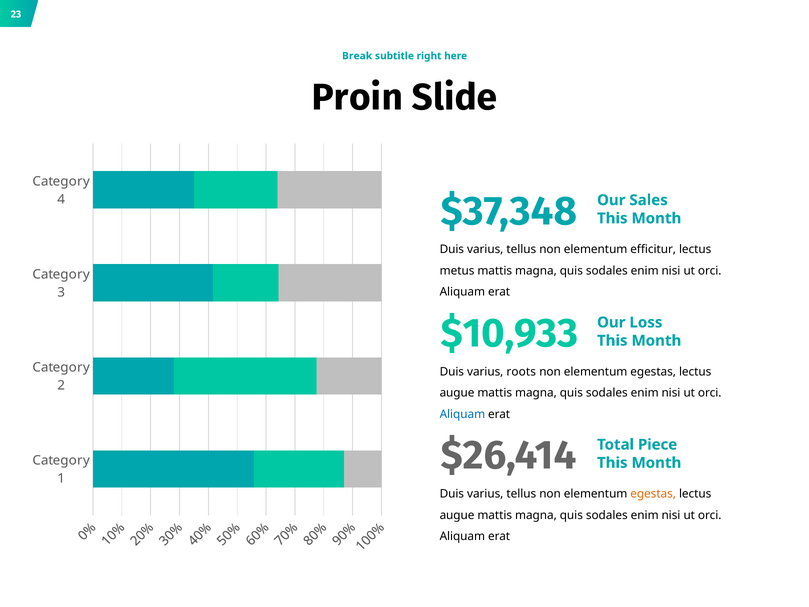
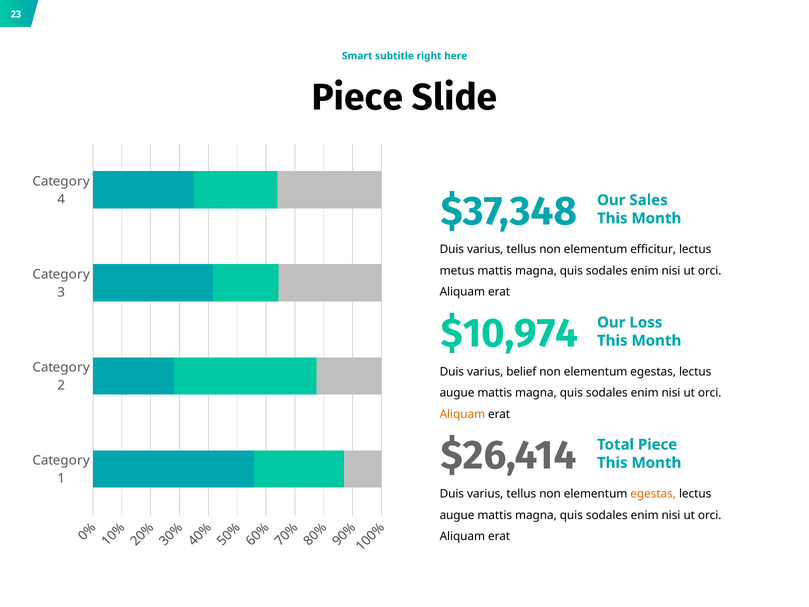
Break: Break -> Smart
Proin at (357, 97): Proin -> Piece
$10,933: $10,933 -> $10,974
roots: roots -> belief
Aliquam at (462, 414) colour: blue -> orange
